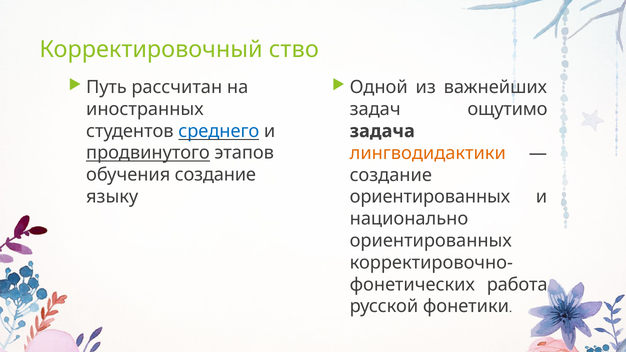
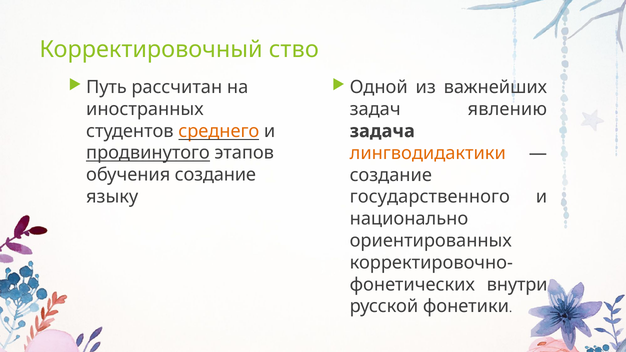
ощутимо: ощутимо -> явлению
среднего colour: blue -> orange
ориентированных at (430, 197): ориентированных -> государственного
работа: работа -> внутри
